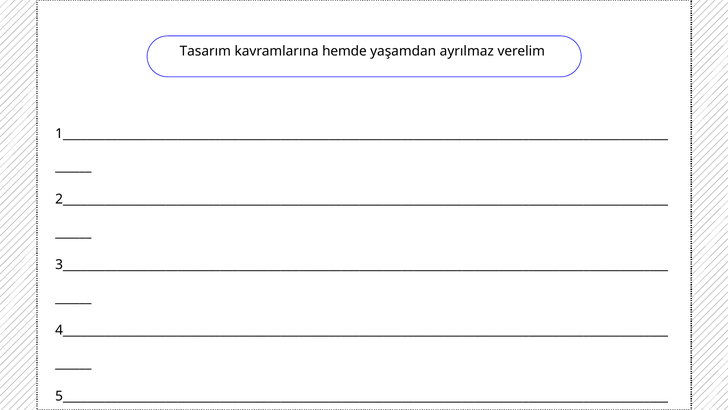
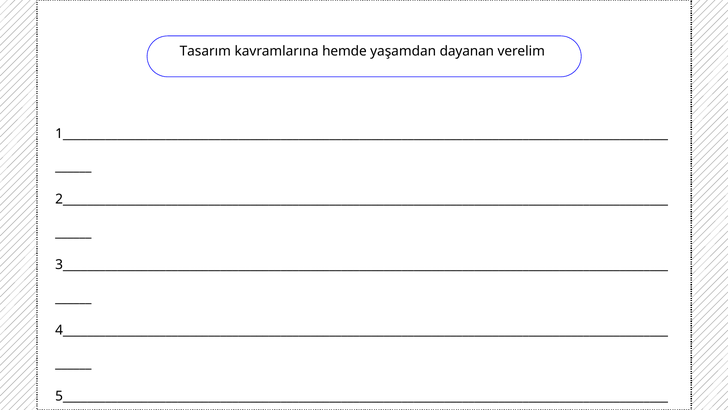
ayrılmaz: ayrılmaz -> dayanan
